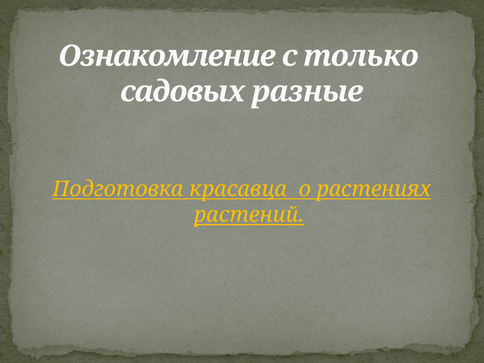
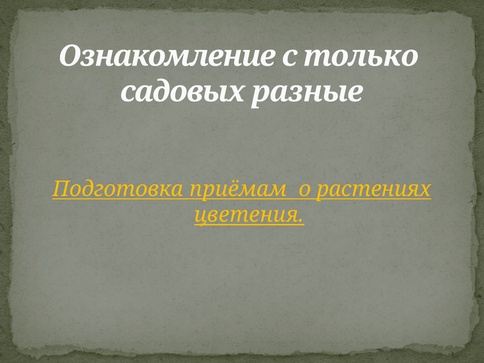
красавца: красавца -> приёмам
растений: растений -> цветения
